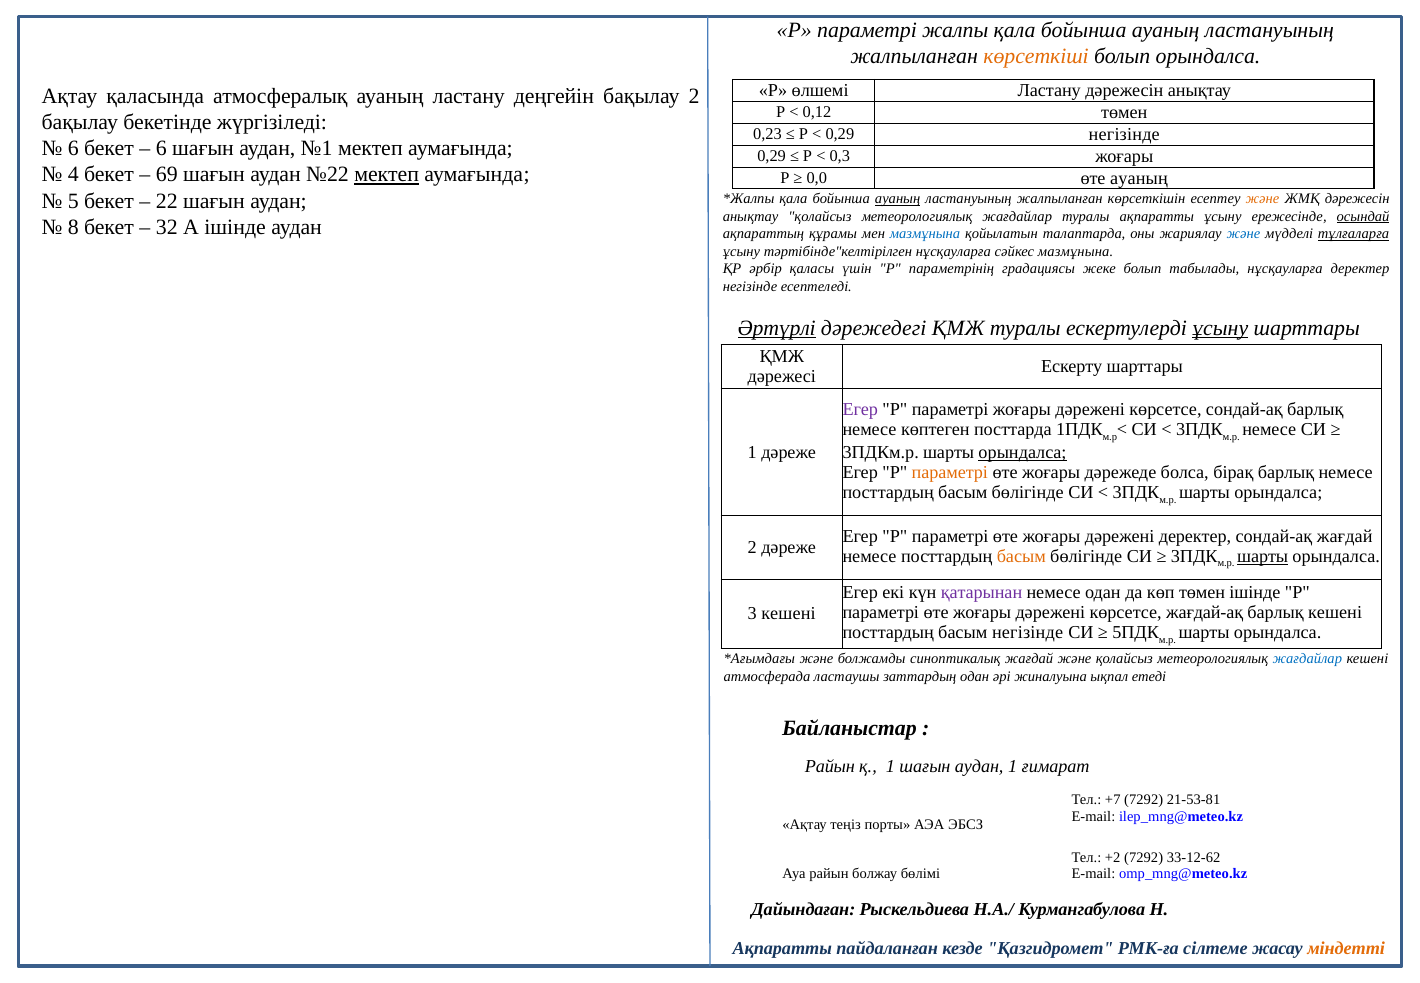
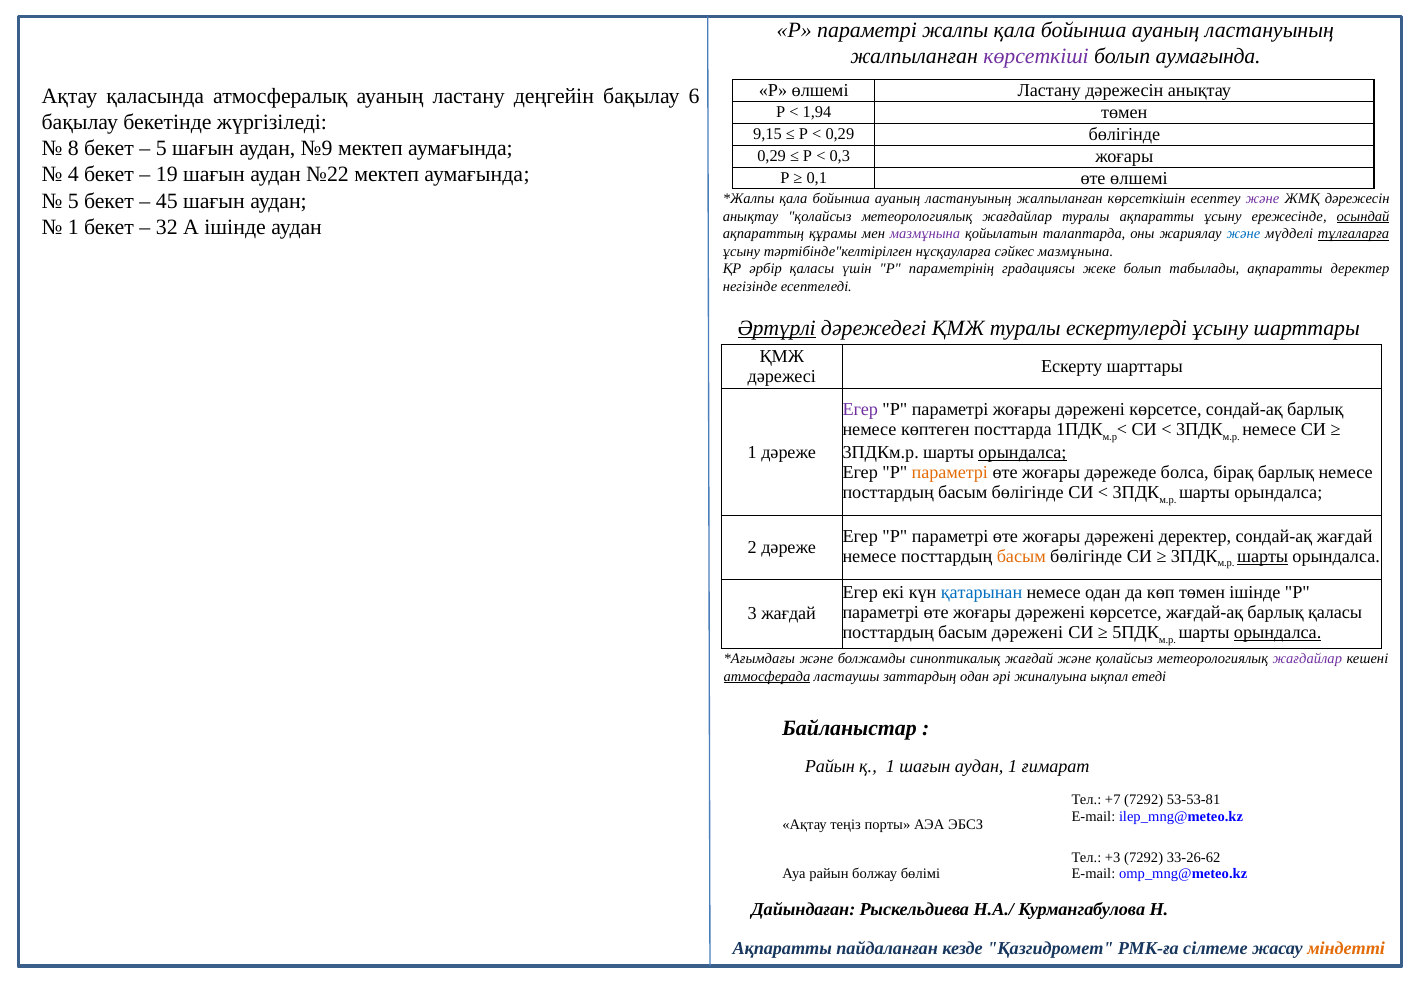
көрсеткіші colour: orange -> purple
болып орындалса: орындалса -> аумағында
бақылау 2: 2 -> 6
0,12: 0,12 -> 1,94
0,23: 0,23 -> 9,15
0,29 негізінде: негізінде -> бөлігінде
6 at (73, 149): 6 -> 8
6 at (161, 149): 6 -> 5
№1: №1 -> №9
69: 69 -> 19
мектеп at (387, 175) underline: present -> none
0,0: 0,0 -> 0,1
өте ауаның: ауаның -> өлшемі
22: 22 -> 45
ауаның at (898, 199) underline: present -> none
және at (1262, 199) colour: orange -> purple
8 at (73, 227): 8 -> 1
мазмұнына at (925, 234) colour: blue -> purple
табылады нұсқауларға: нұсқауларға -> ақпаратты
ұсыну at (1220, 328) underline: present -> none
қатарынан colour: purple -> blue
барлық кешені: кешені -> қаласы
3 кешені: кешені -> жағдай
басым негізінде: негізінде -> дәрежені
орындалса at (1278, 633) underline: none -> present
жағдайлар at (1307, 659) colour: blue -> purple
атмосферада underline: none -> present
21-53-81: 21-53-81 -> 53-53-81
+2: +2 -> +3
33-12-62: 33-12-62 -> 33-26-62
